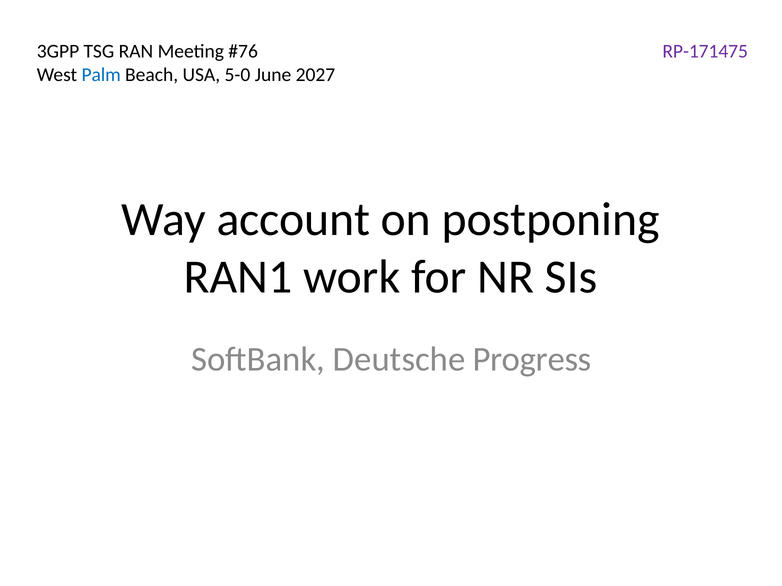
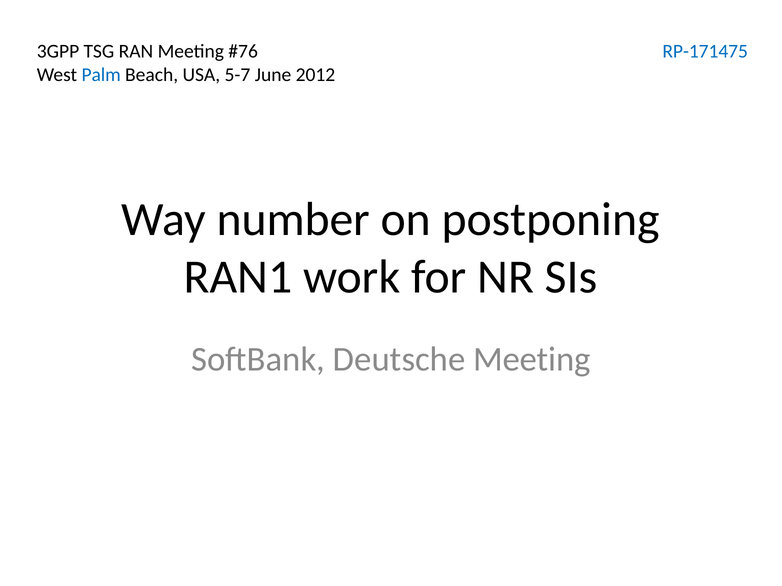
RP-171475 colour: purple -> blue
5-0: 5-0 -> 5-7
2027: 2027 -> 2012
account: account -> number
Deutsche Progress: Progress -> Meeting
